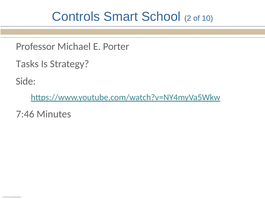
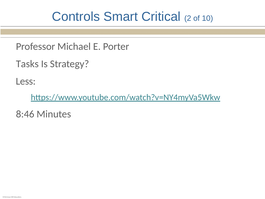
School: School -> Critical
Side: Side -> Less
7:46: 7:46 -> 8:46
